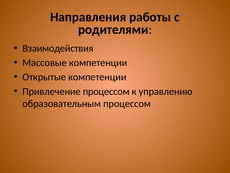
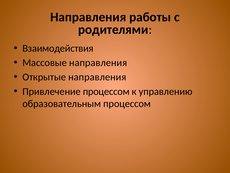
Массовые компетенции: компетенции -> направления
Открытые компетенции: компетенции -> направления
